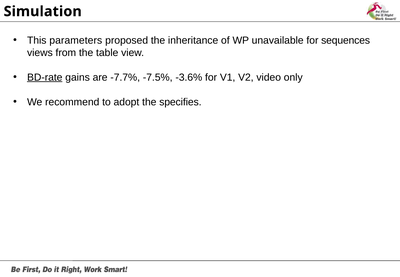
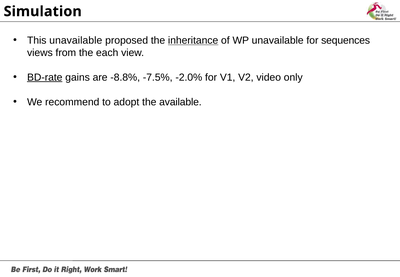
This parameters: parameters -> unavailable
inheritance underline: none -> present
table: table -> each
-7.7%: -7.7% -> -8.8%
-3.6%: -3.6% -> -2.0%
specifies: specifies -> available
